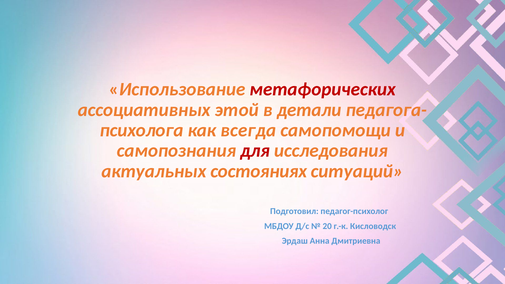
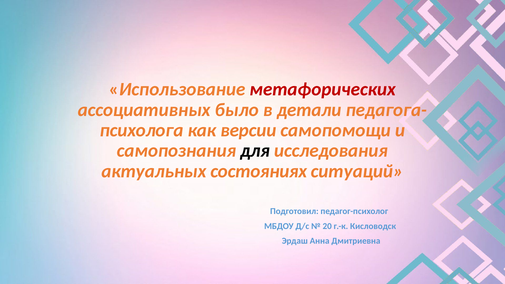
этой: этой -> было
всегда: всегда -> версии
для colour: red -> black
